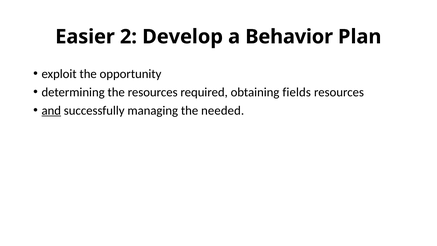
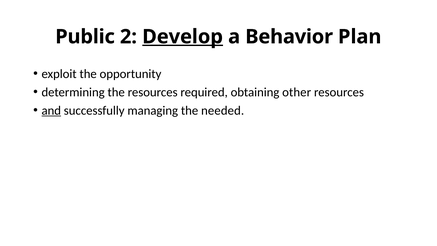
Easier: Easier -> Public
Develop underline: none -> present
fields: fields -> other
